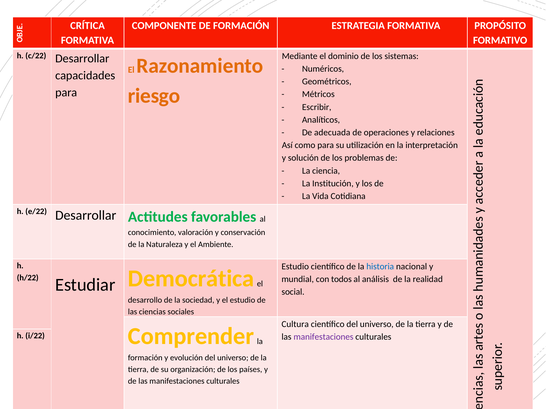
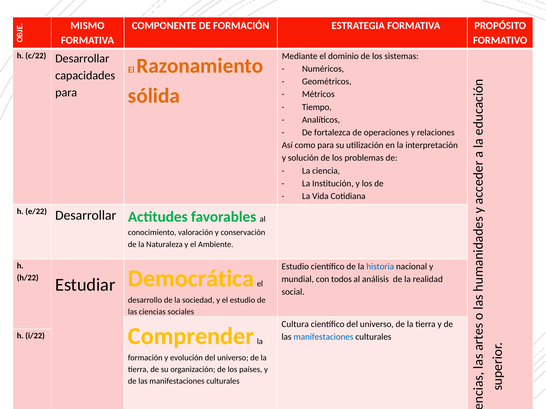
CRÍTICA: CRÍTICA -> MISMO
riesgo: riesgo -> sólida
Escribir: Escribir -> Tiempo
adecuada: adecuada -> fortalezca
manifestaciones at (323, 337) colour: purple -> blue
